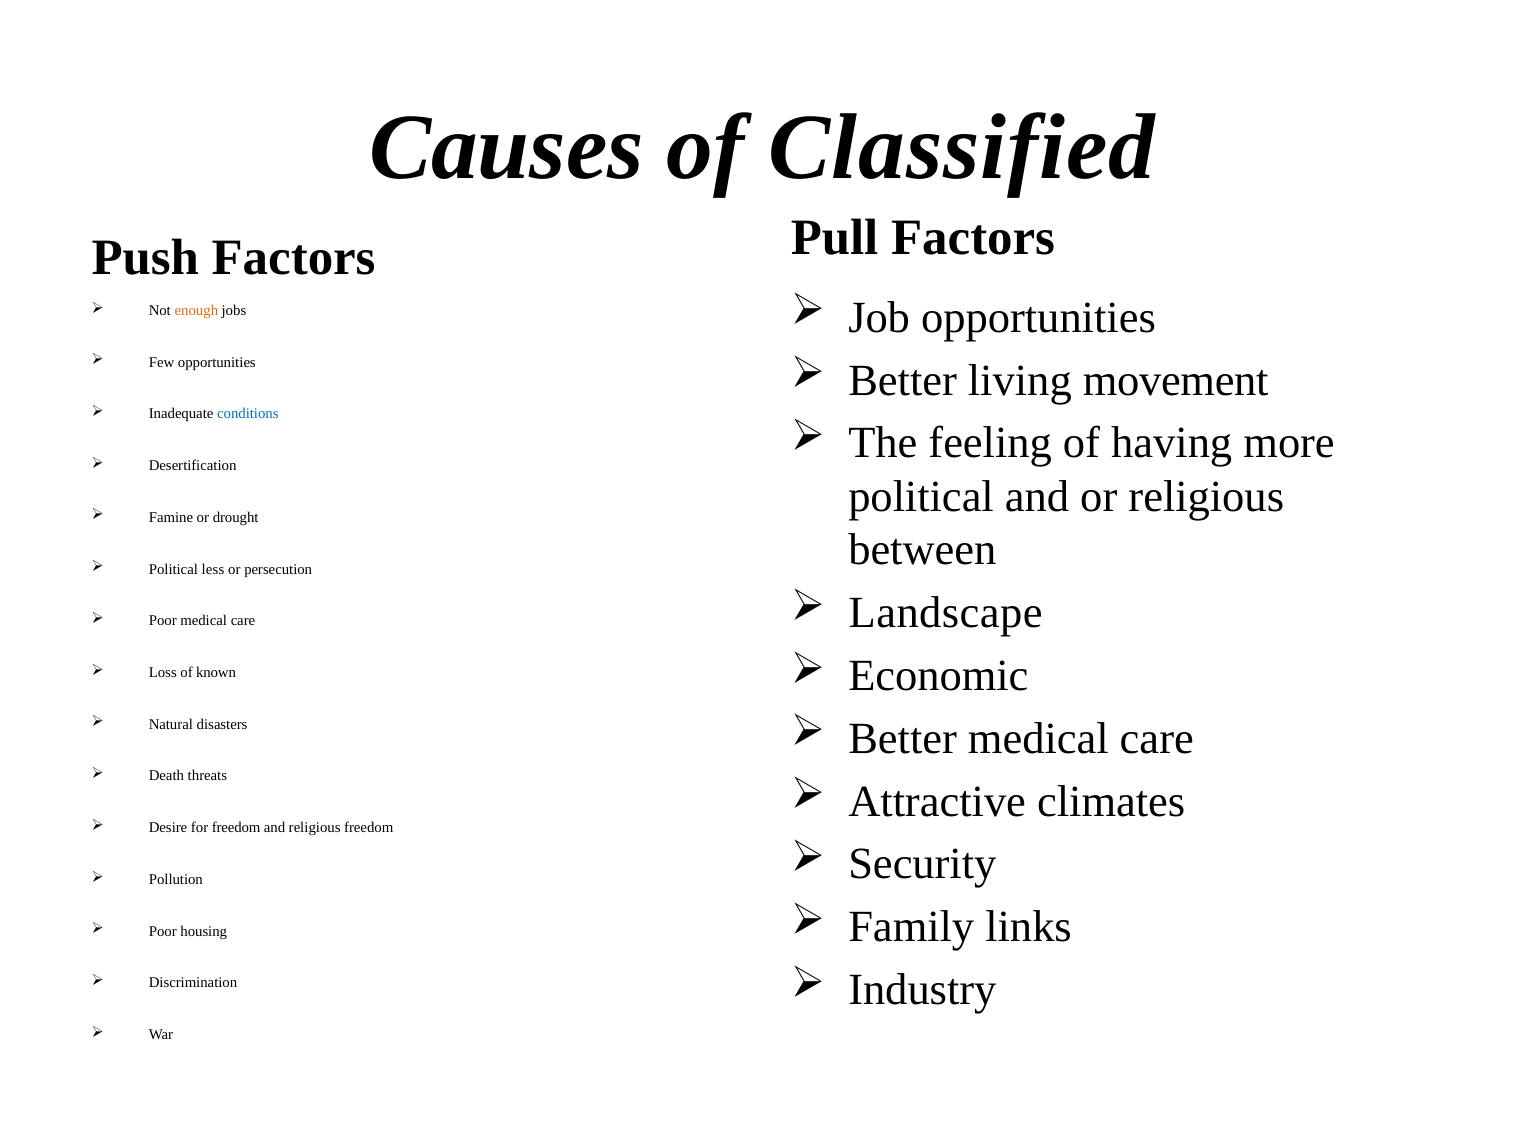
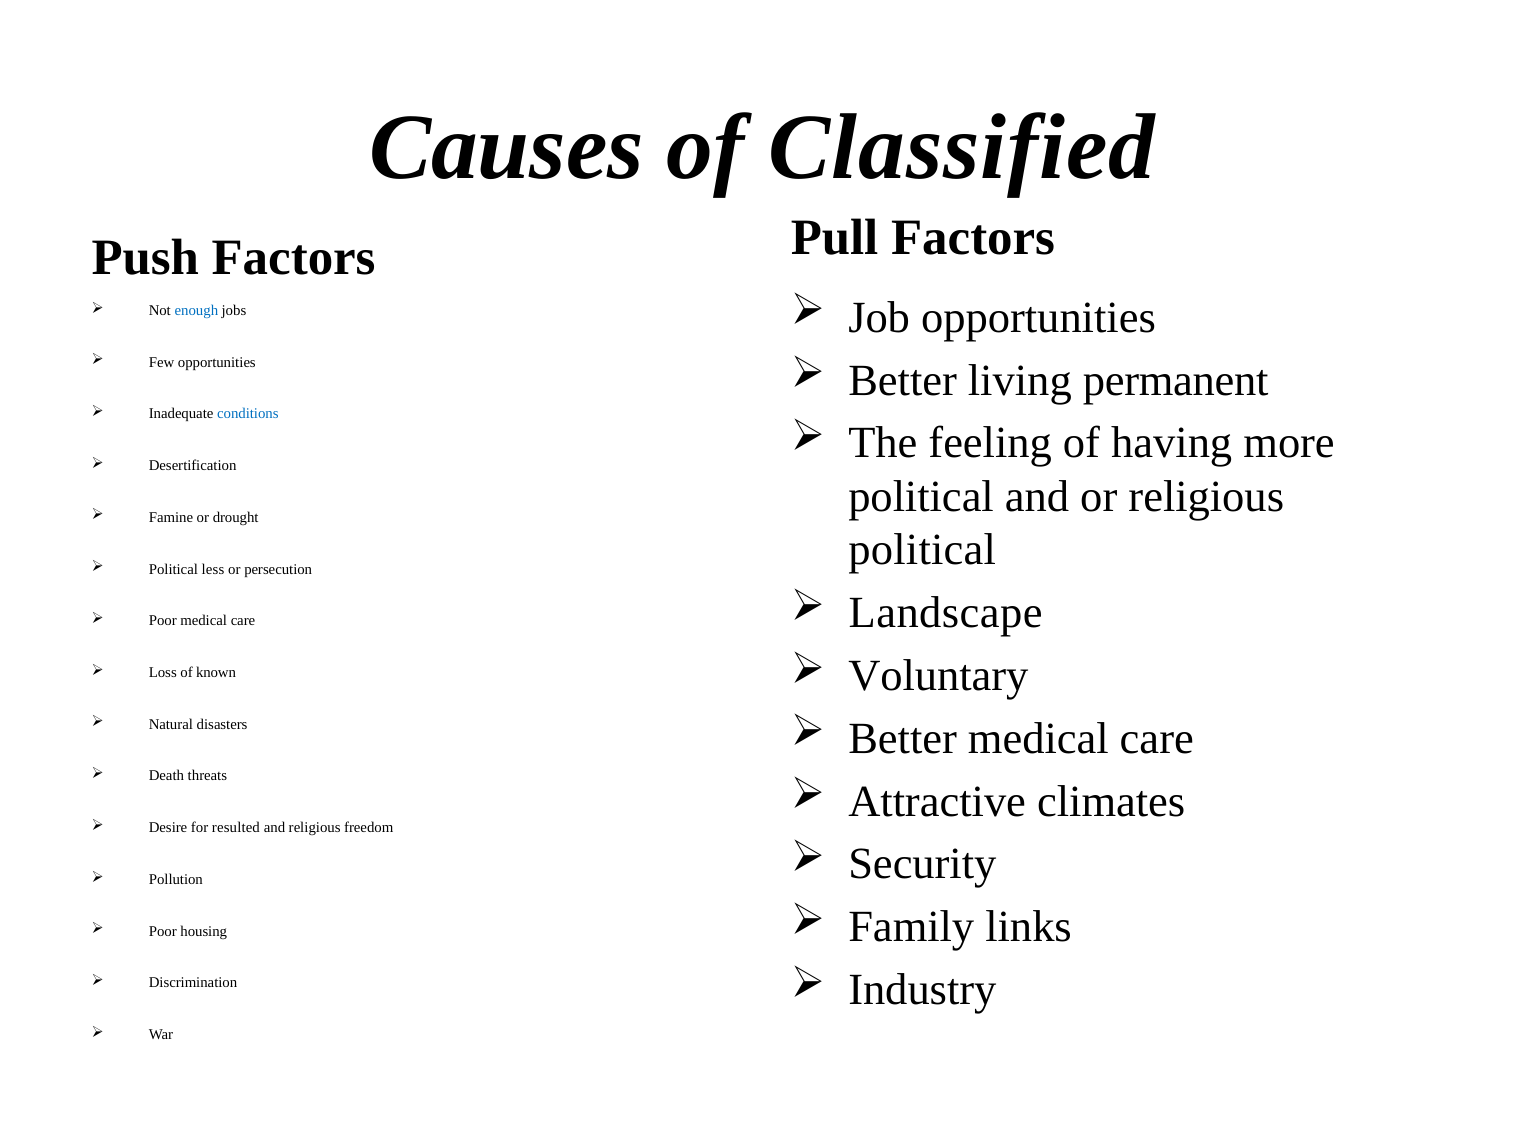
enough colour: orange -> blue
movement: movement -> permanent
between at (922, 550): between -> political
Economic: Economic -> Voluntary
for freedom: freedom -> resulted
